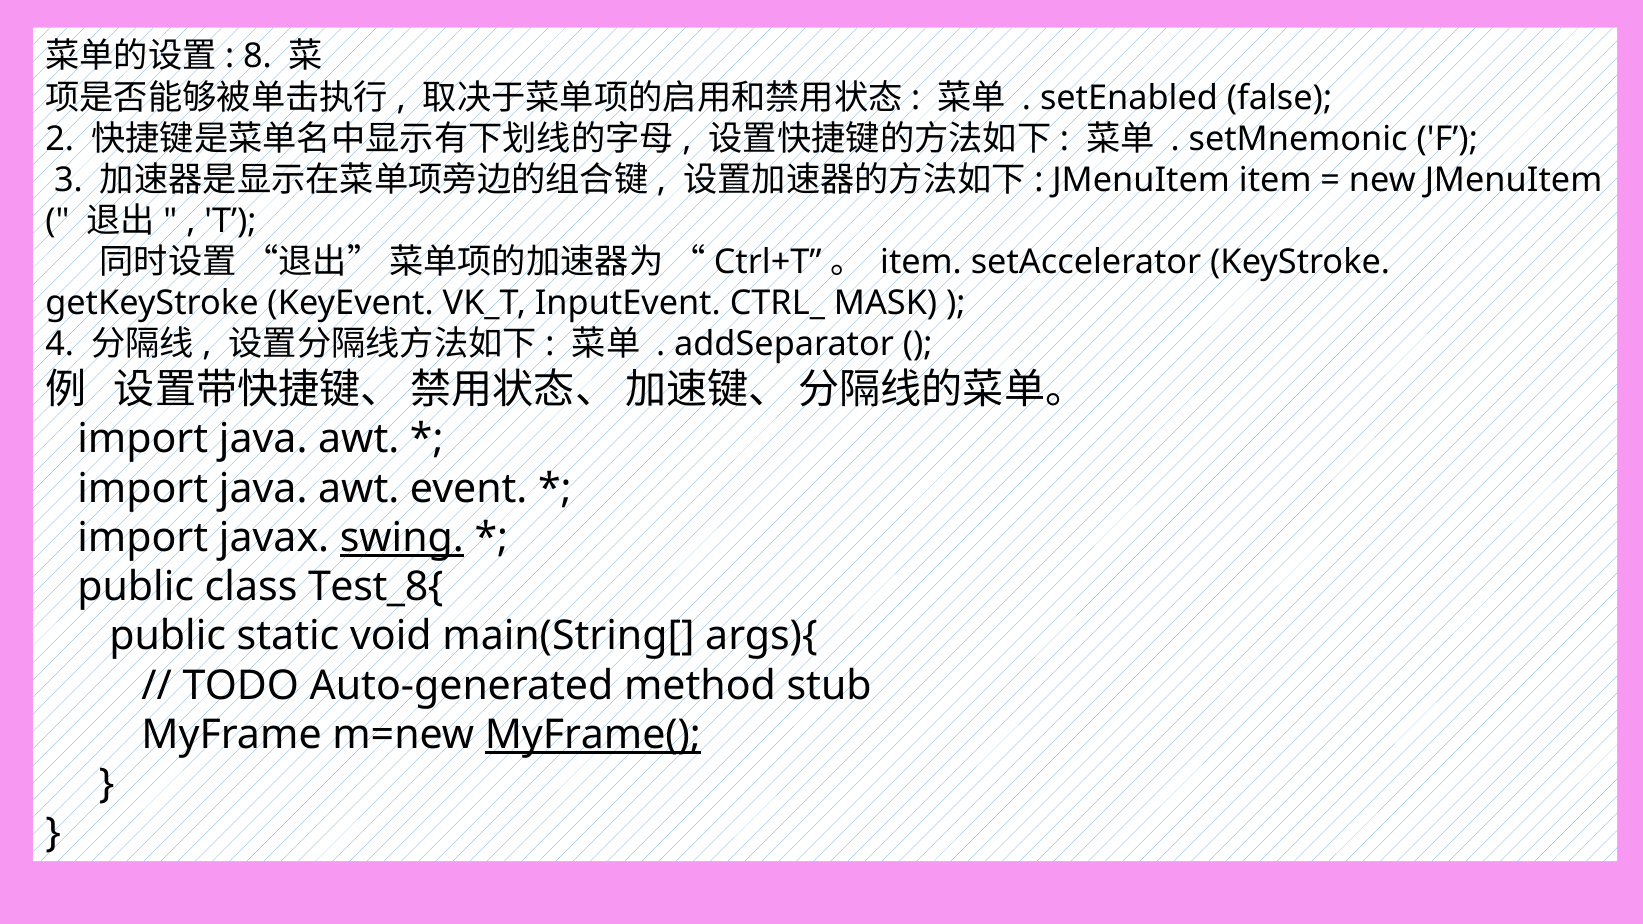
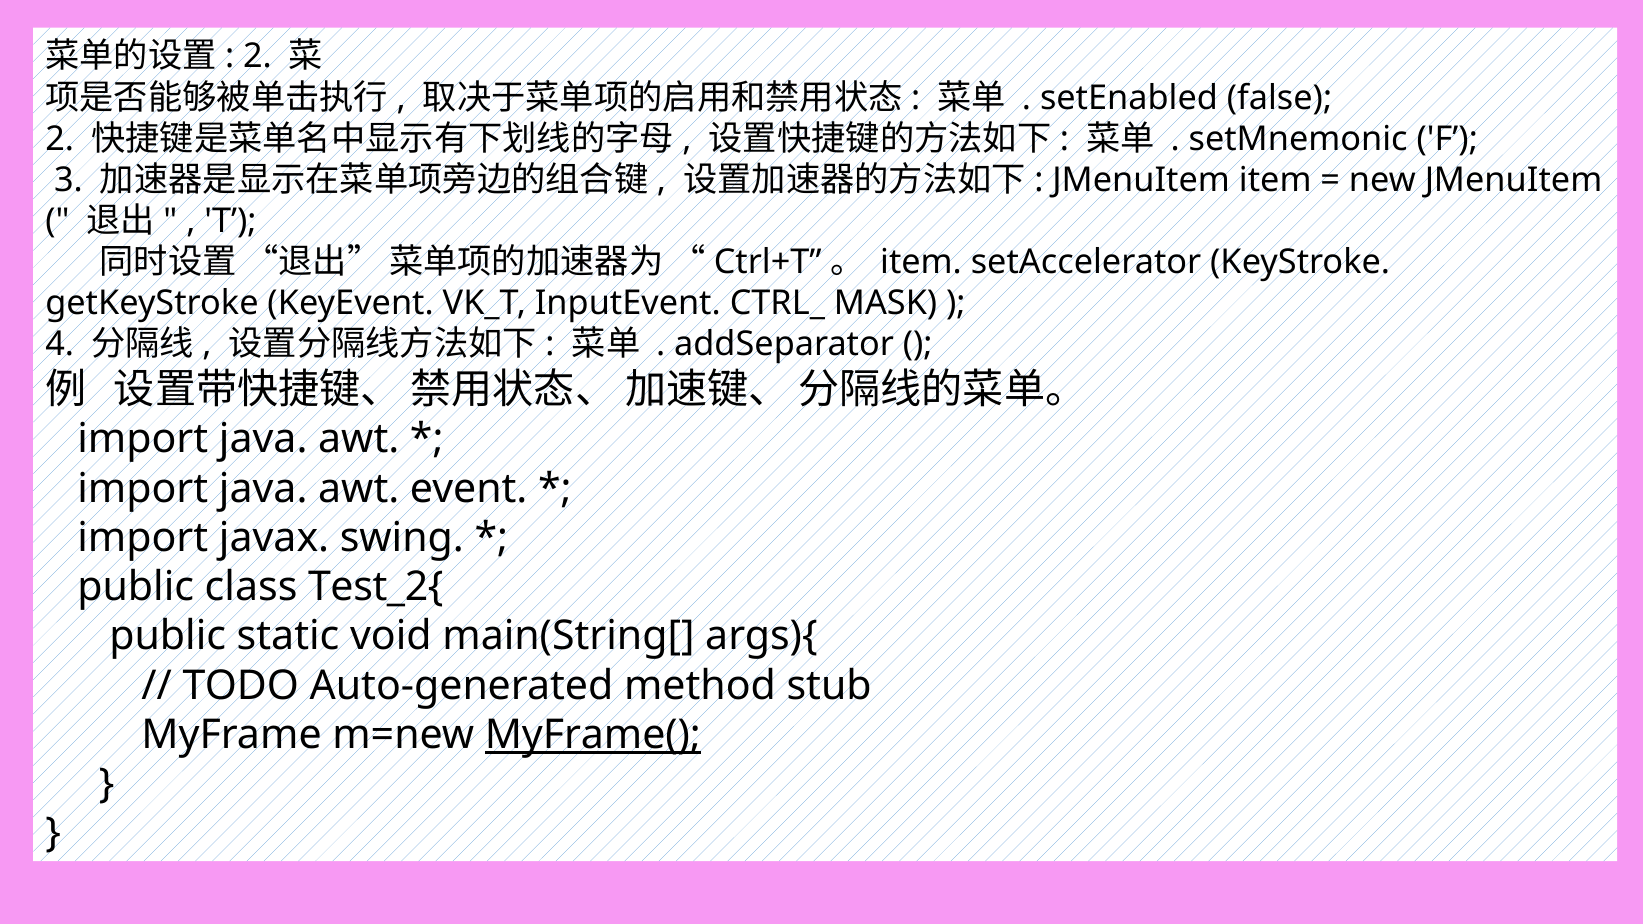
8 at (258, 57): 8 -> 2
swing underline: present -> none
Test_8{: Test_8{ -> Test_2{
